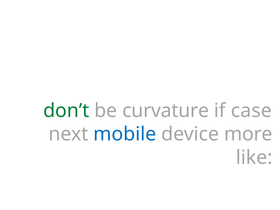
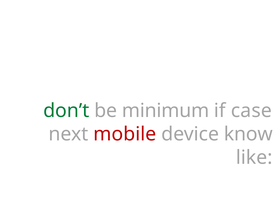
curvature: curvature -> minimum
mobile colour: blue -> red
more: more -> know
